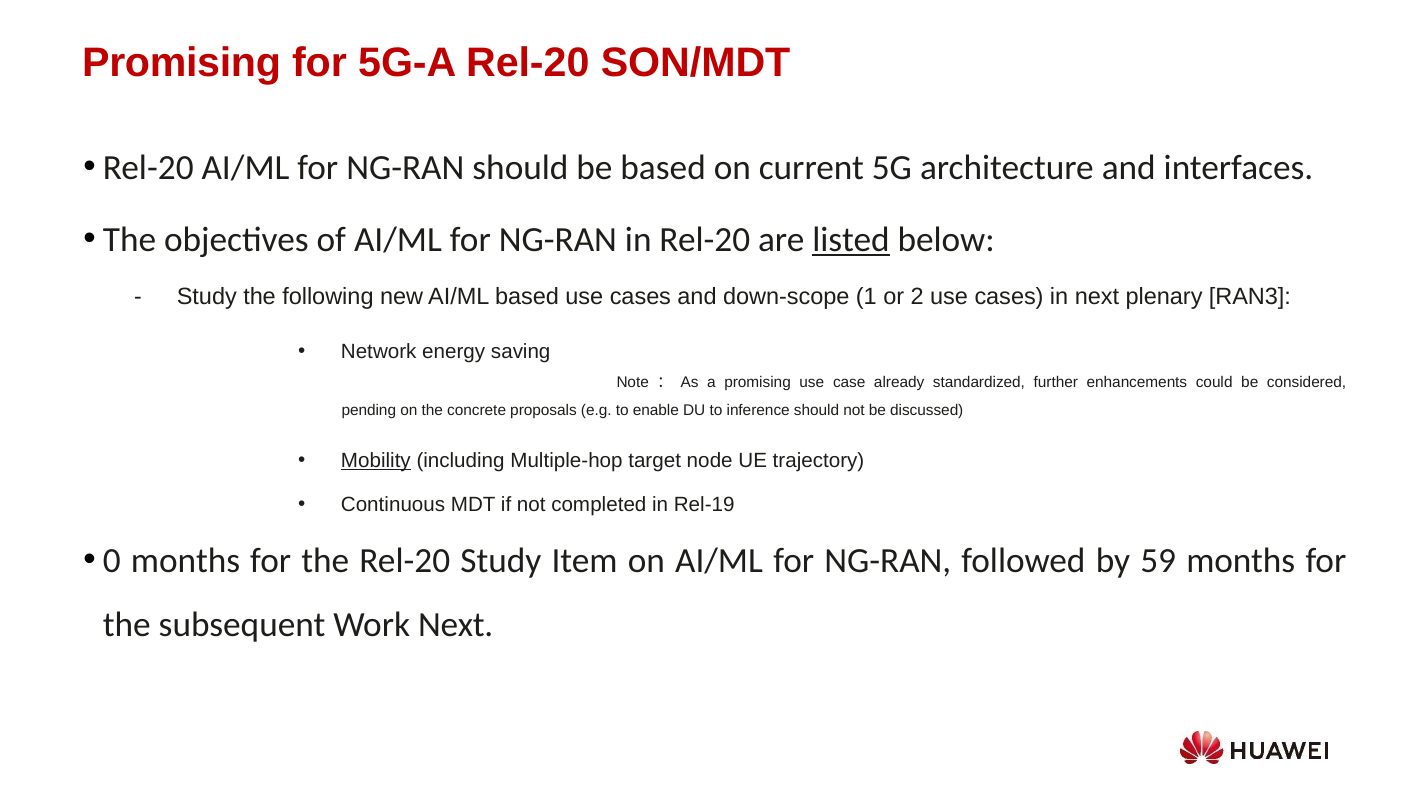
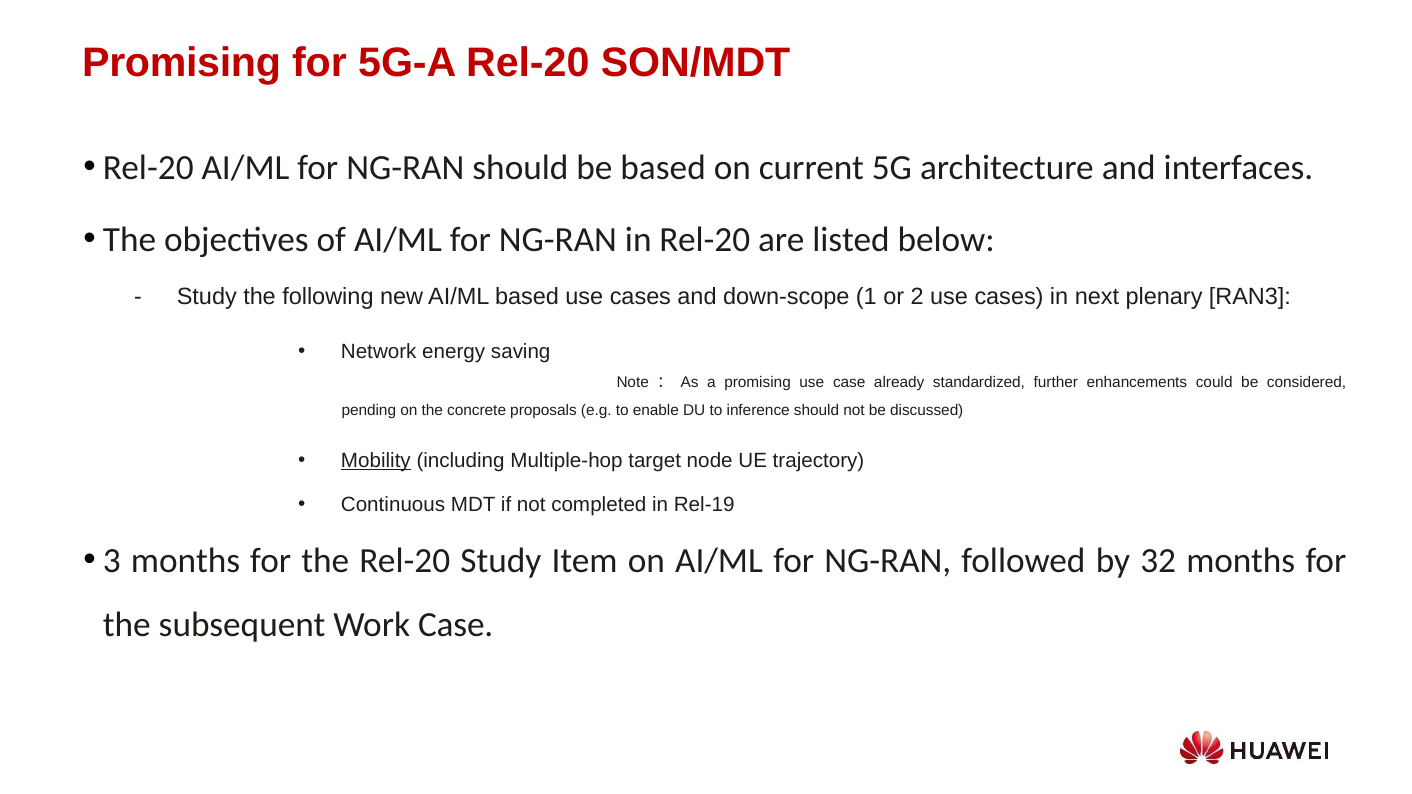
listed underline: present -> none
0: 0 -> 3
59: 59 -> 32
Work Next: Next -> Case
